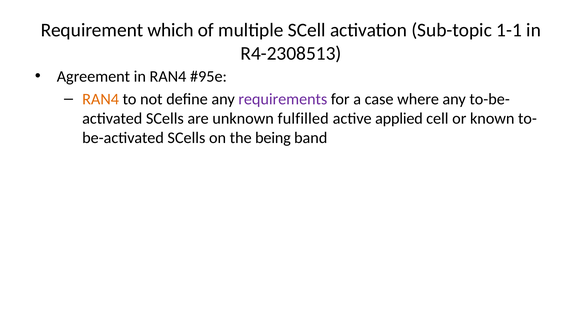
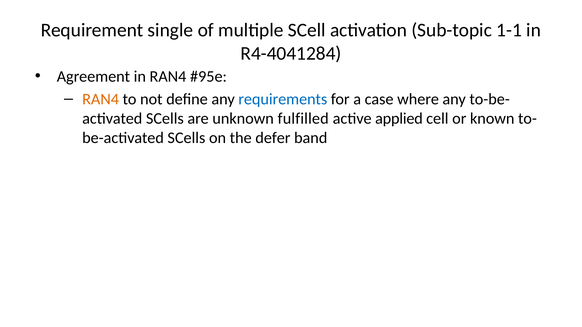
which: which -> single
R4-2308513: R4-2308513 -> R4-4041284
requirements colour: purple -> blue
being: being -> defer
